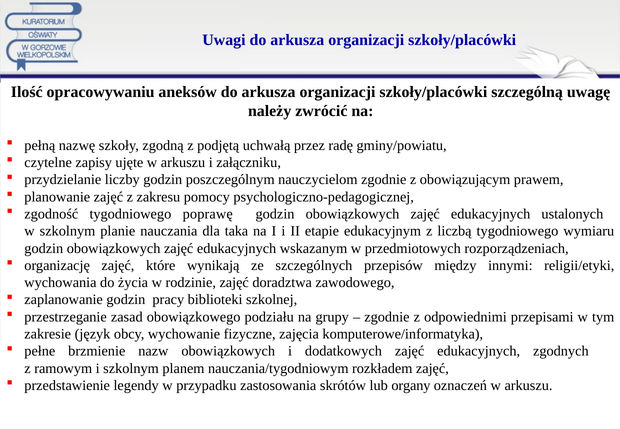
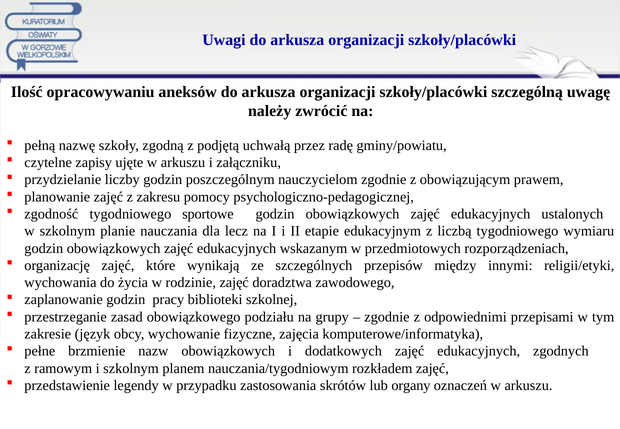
poprawę: poprawę -> sportowe
taka: taka -> lecz
